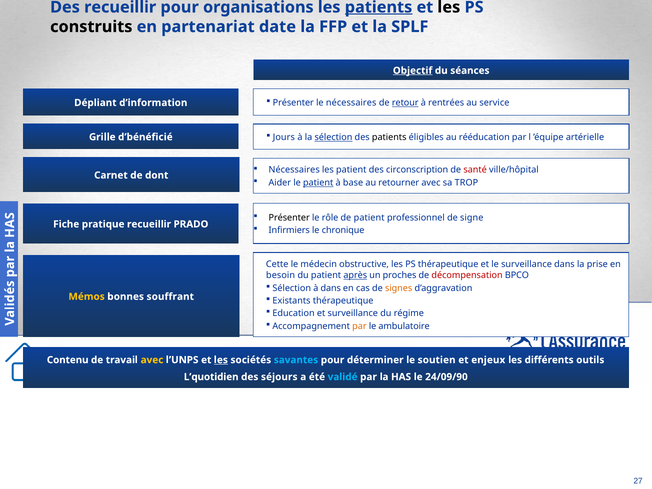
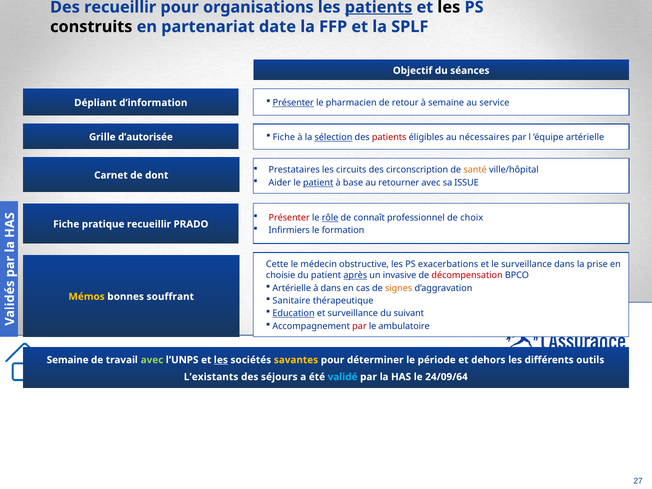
Objectif underline: present -> none
Présenter at (293, 103) underline: none -> present
le nécessaires: nécessaires -> pharmacien
retour underline: present -> none
à rentrées: rentrées -> semaine
Jours at (284, 137): Jours -> Fiche
patients at (389, 137) colour: black -> red
rééducation: rééducation -> nécessaires
d’bénéficié: d’bénéficié -> d’autorisée
Nécessaires at (294, 170): Nécessaires -> Prestataires
les patient: patient -> circuits
santé colour: red -> orange
TROP: TROP -> ISSUE
Présenter at (289, 218) colour: black -> red
rôle underline: none -> present
de patient: patient -> connaît
signe: signe -> choix
chronique: chronique -> formation
PS thérapeutique: thérapeutique -> exacerbations
besoin: besoin -> choisie
proches: proches -> invasive
Sélection at (292, 288): Sélection -> Artérielle
Existants: Existants -> Sanitaire
Education underline: none -> present
régime: régime -> suivant
par at (359, 326) colour: orange -> red
Contenu at (68, 360): Contenu -> Semaine
avec at (152, 360) colour: yellow -> light green
savantes colour: light blue -> yellow
soutien: soutien -> période
enjeux: enjeux -> dehors
L’quotidien: L’quotidien -> L’existants
24/09/90: 24/09/90 -> 24/09/64
